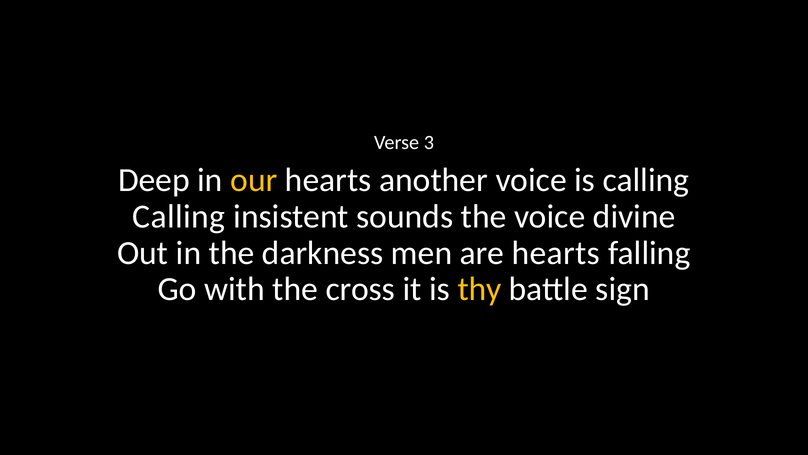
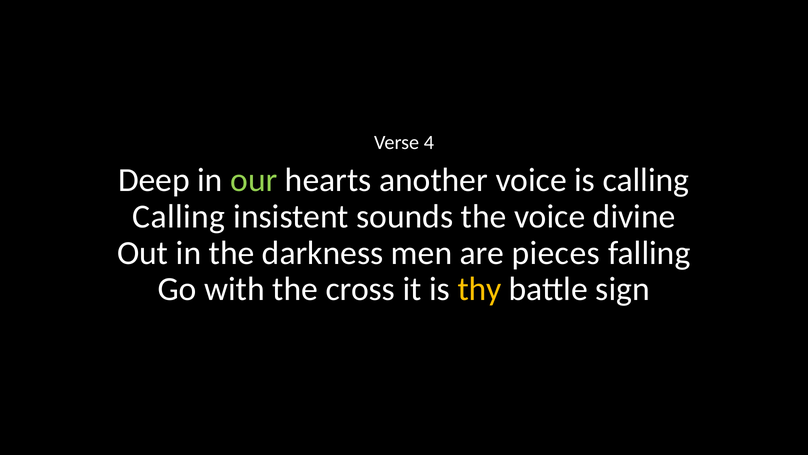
3: 3 -> 4
our colour: yellow -> light green
are hearts: hearts -> pieces
